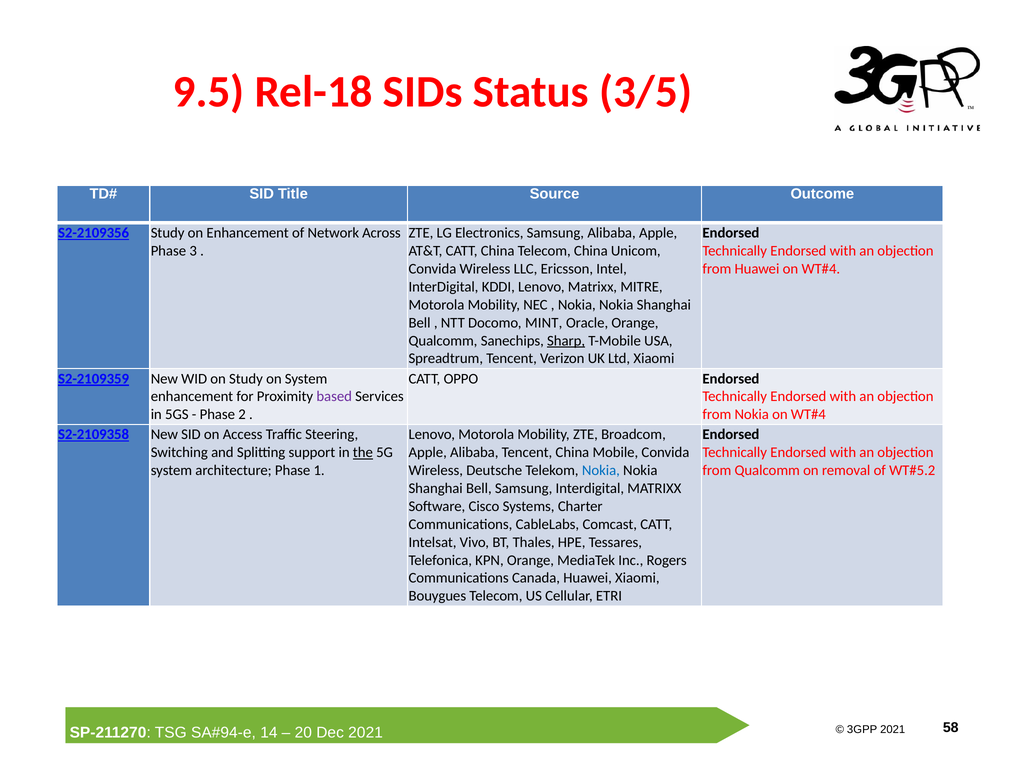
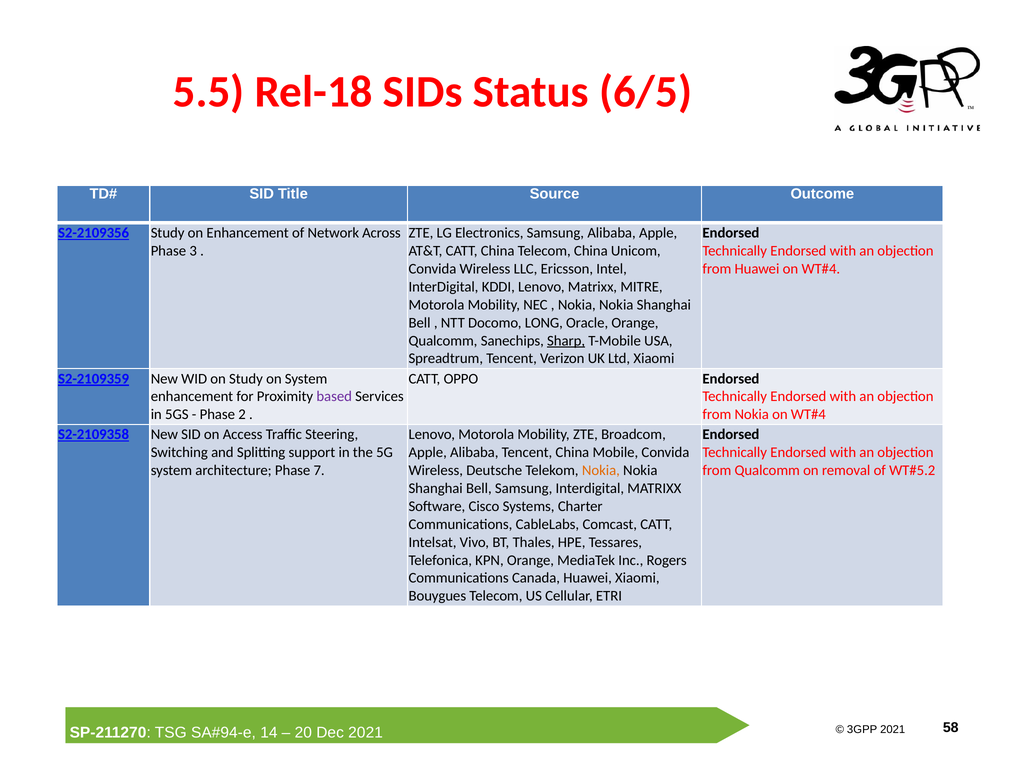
9.5: 9.5 -> 5.5
3/5: 3/5 -> 6/5
MINT: MINT -> LONG
the underline: present -> none
1: 1 -> 7
Nokia at (601, 470) colour: blue -> orange
